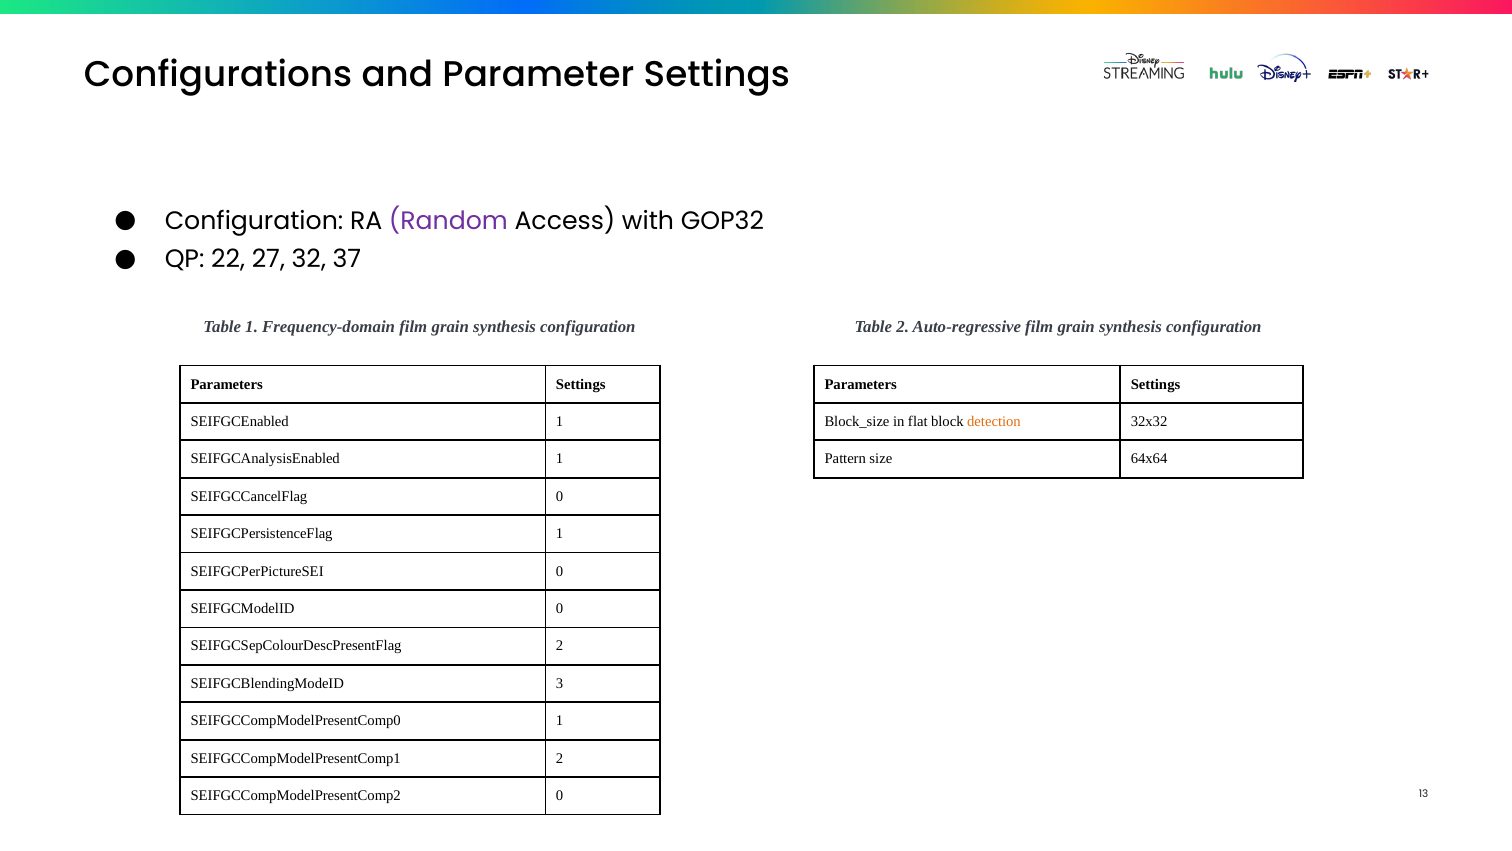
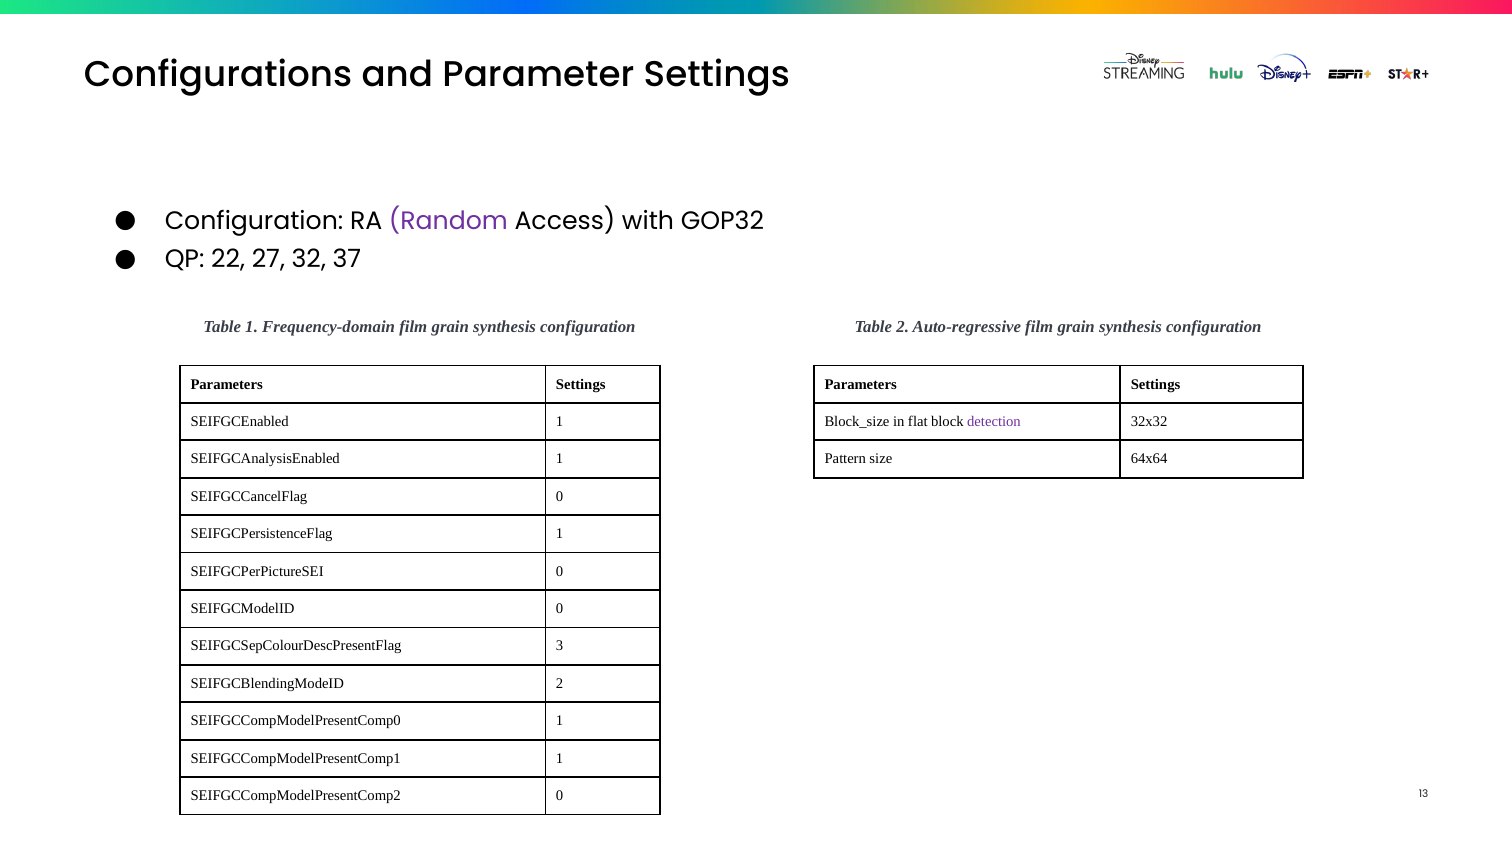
detection colour: orange -> purple
SEIFGCSepColourDescPresentFlag 2: 2 -> 3
SEIFGCBlendingModeID 3: 3 -> 2
SEIFGCCompModelPresentComp1 2: 2 -> 1
